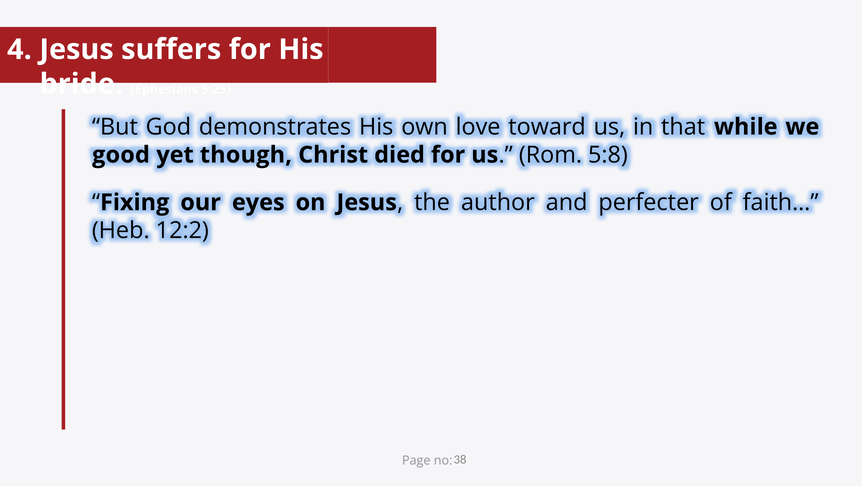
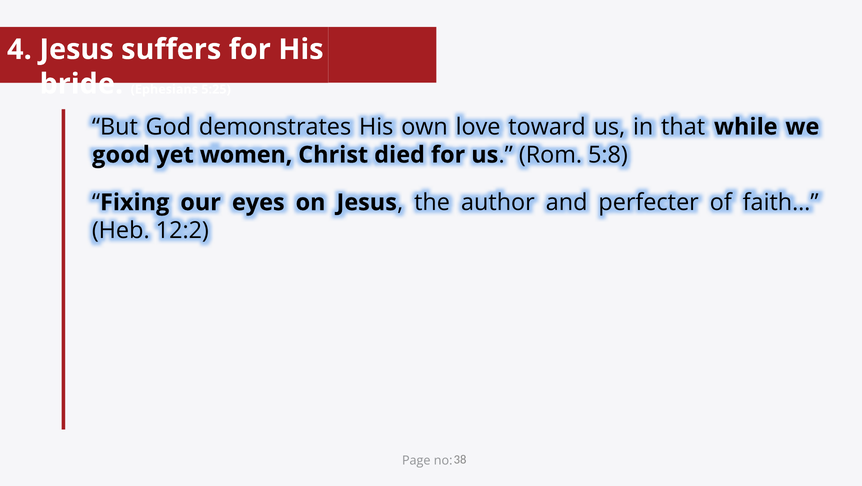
though: though -> women
